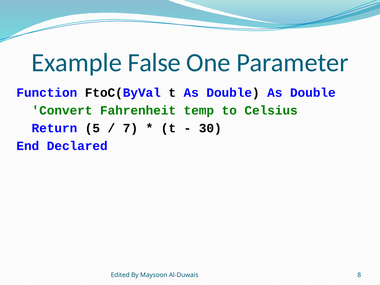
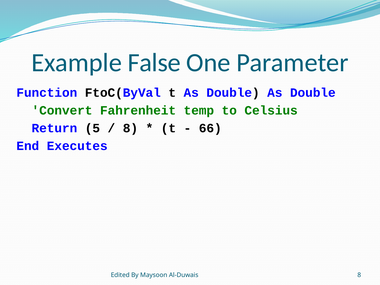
7 at (130, 128): 7 -> 8
30: 30 -> 66
Declared: Declared -> Executes
